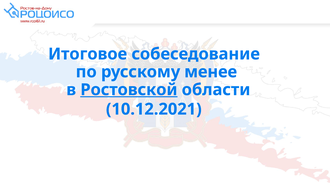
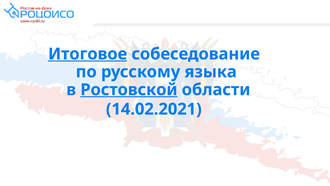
Итоговое underline: none -> present
менее: менее -> языка
10.12.2021: 10.12.2021 -> 14.02.2021
